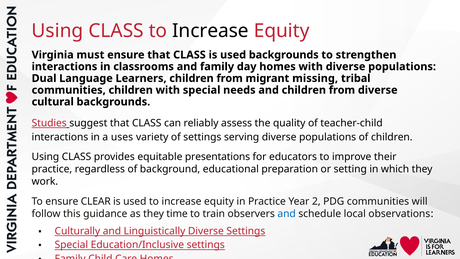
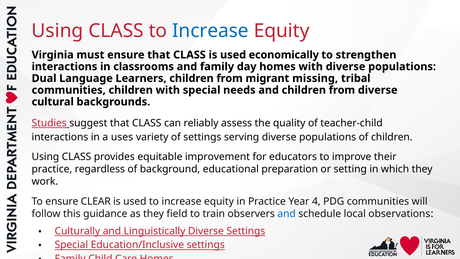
Increase at (210, 31) colour: black -> blue
used backgrounds: backgrounds -> economically
presentations: presentations -> improvement
2: 2 -> 4
time: time -> field
